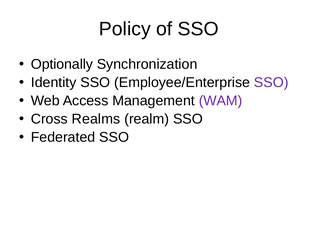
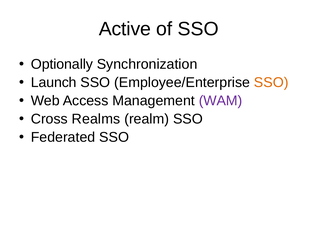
Policy: Policy -> Active
Identity: Identity -> Launch
SSO at (271, 83) colour: purple -> orange
